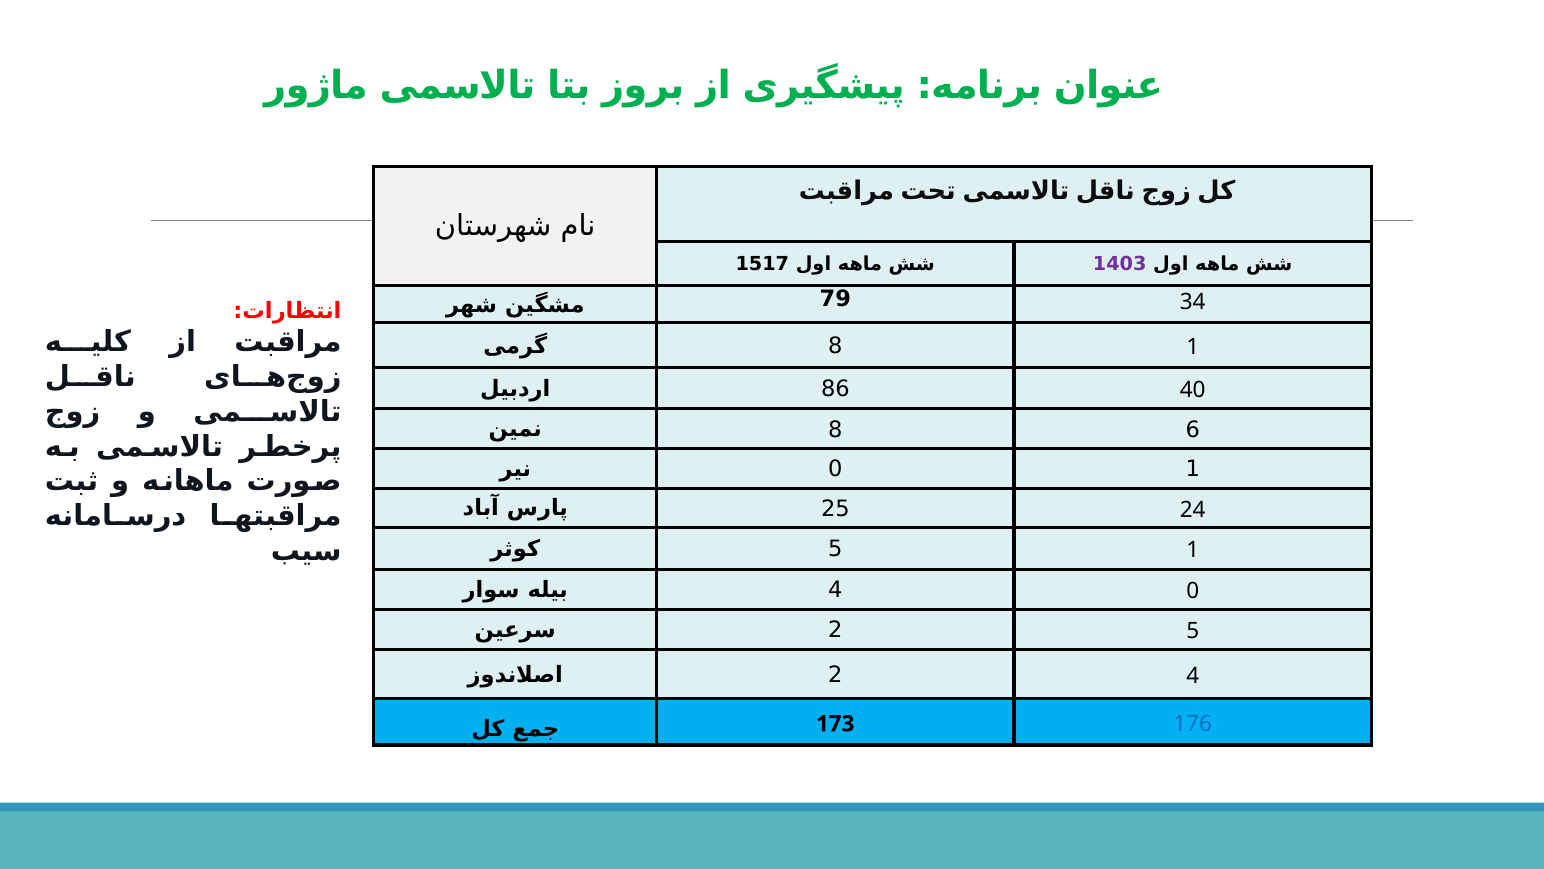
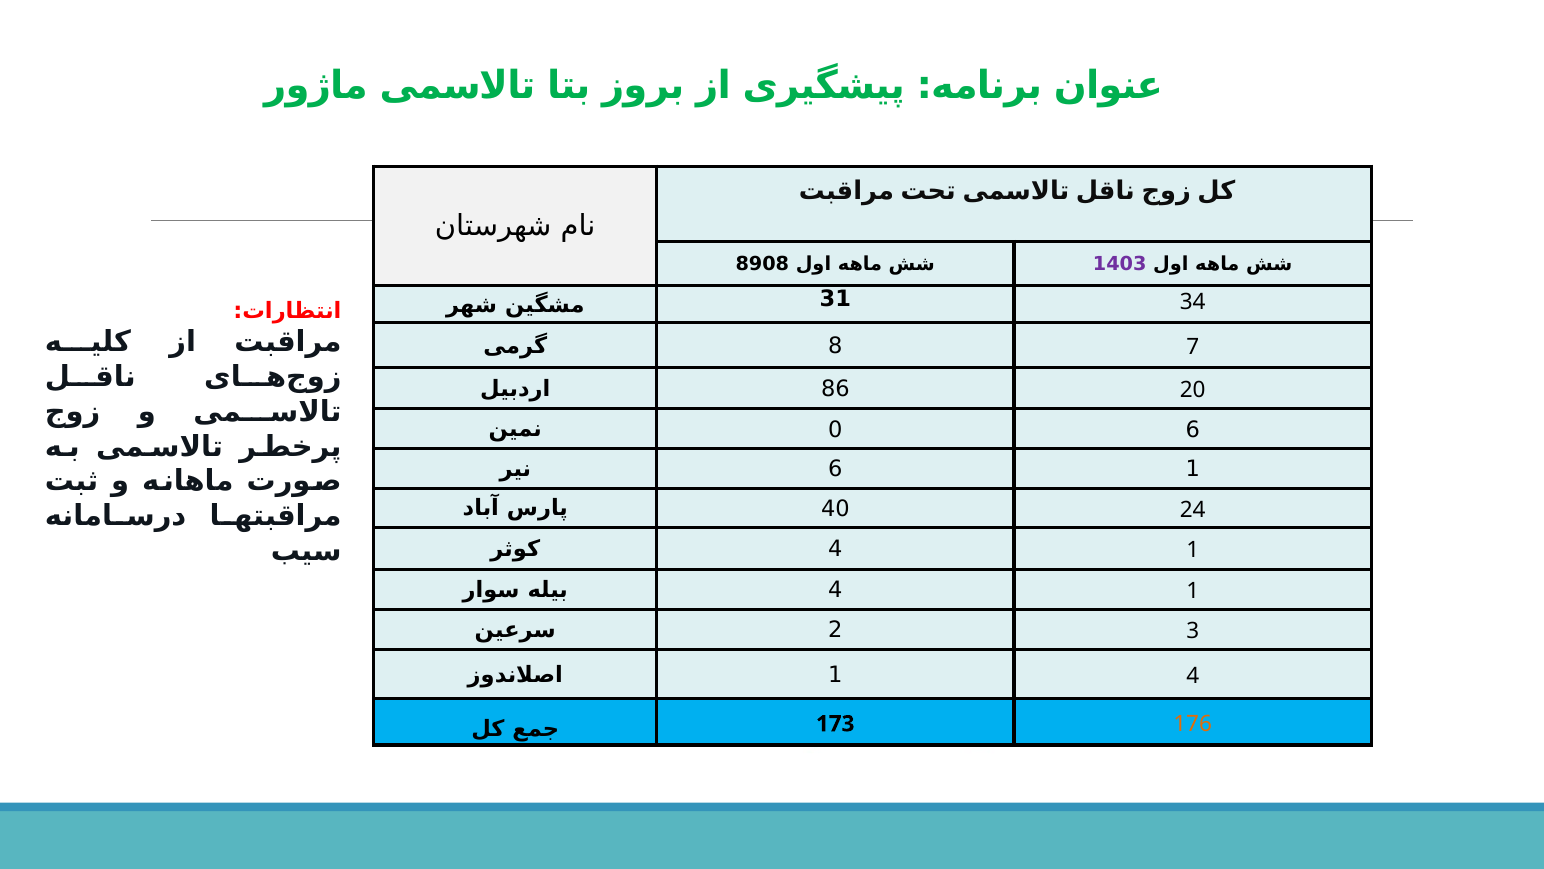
1517: 1517 -> 8908
79: 79 -> 31
8 1: 1 -> 7
40: 40 -> 20
8 at (835, 429): 8 -> 0
0 at (835, 469): 0 -> 6
25: 25 -> 40
5 at (835, 549): 5 -> 4
0 at (1193, 591): 0 -> 1
2 5: 5 -> 3
2 at (835, 675): 2 -> 1
176 colour: blue -> orange
